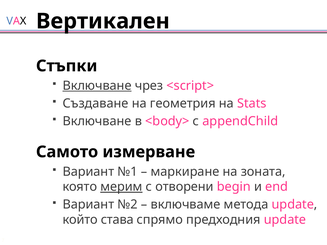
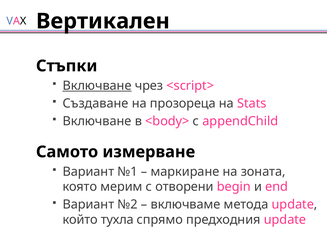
геометрия: геометрия -> прозореца
мерим underline: present -> none
става: става -> тухла
